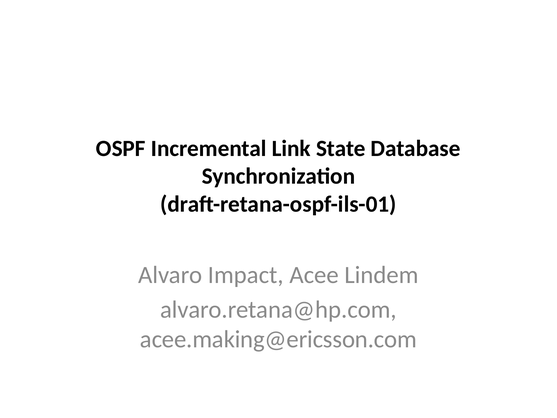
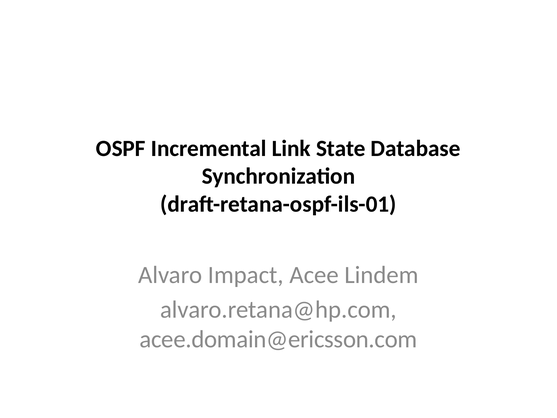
acee.making@ericsson.com: acee.making@ericsson.com -> acee.domain@ericsson.com
